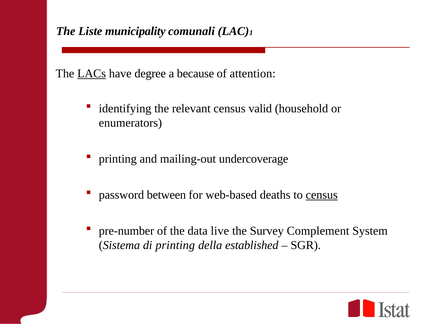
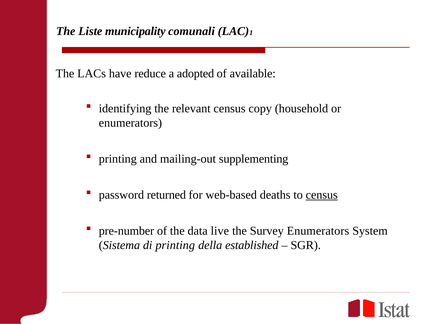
LACs underline: present -> none
degree: degree -> reduce
because: because -> adopted
attention: attention -> available
valid: valid -> copy
undercoverage: undercoverage -> supplementing
between: between -> returned
Survey Complement: Complement -> Enumerators
